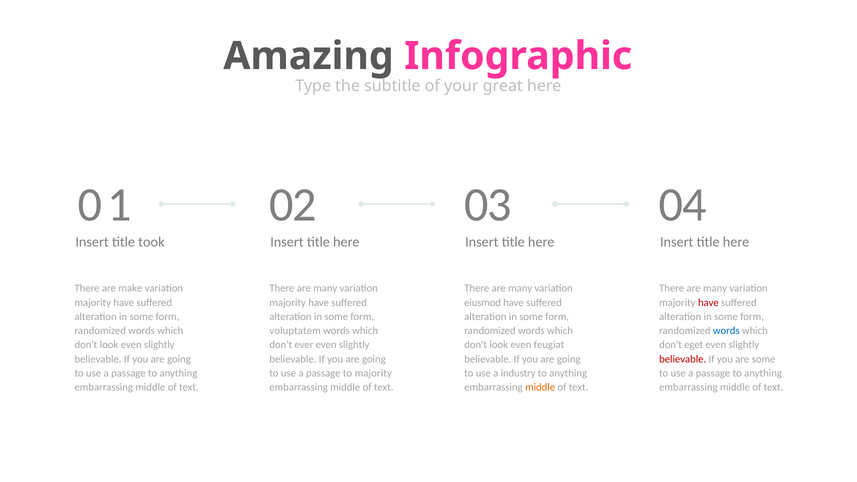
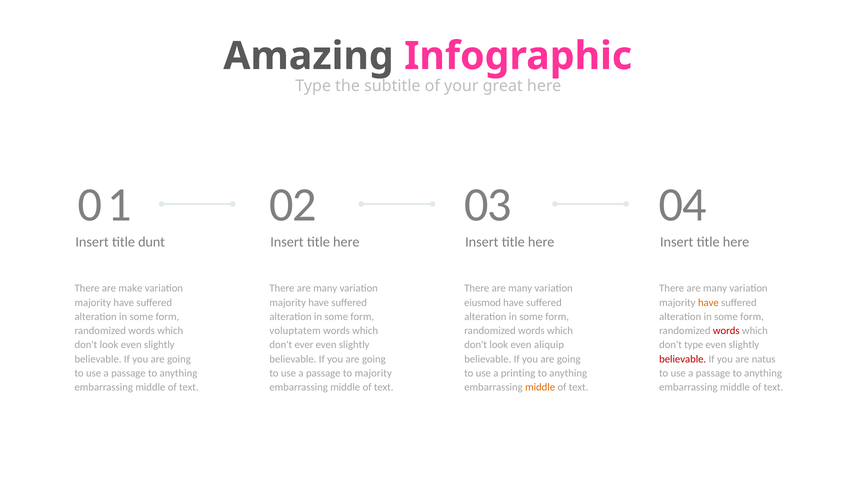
took: took -> dunt
have at (708, 303) colour: red -> orange
words at (726, 331) colour: blue -> red
feugiat: feugiat -> aliquip
don't eget: eget -> type
are some: some -> natus
industry: industry -> printing
